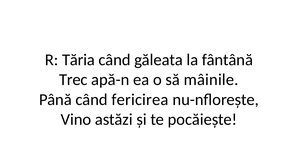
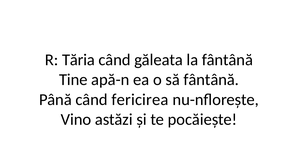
Trec: Trec -> Tine
să mâinile: mâinile -> fântână
